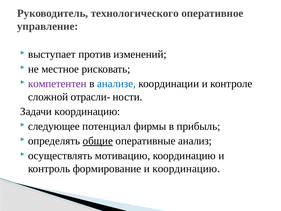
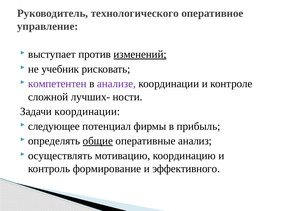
изменений underline: none -> present
местное: местное -> учебник
анализе colour: blue -> purple
отрасли-: отрасли- -> лучших-
Задачи координацию: координацию -> координации
и координацию: координацию -> эффективного
